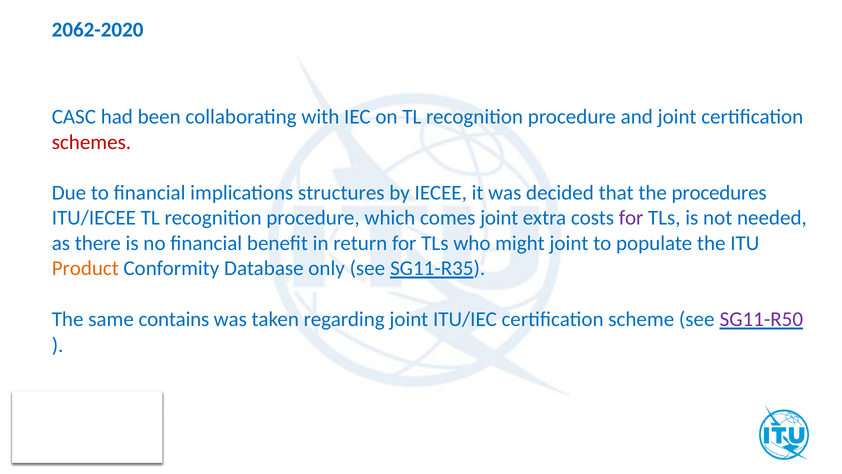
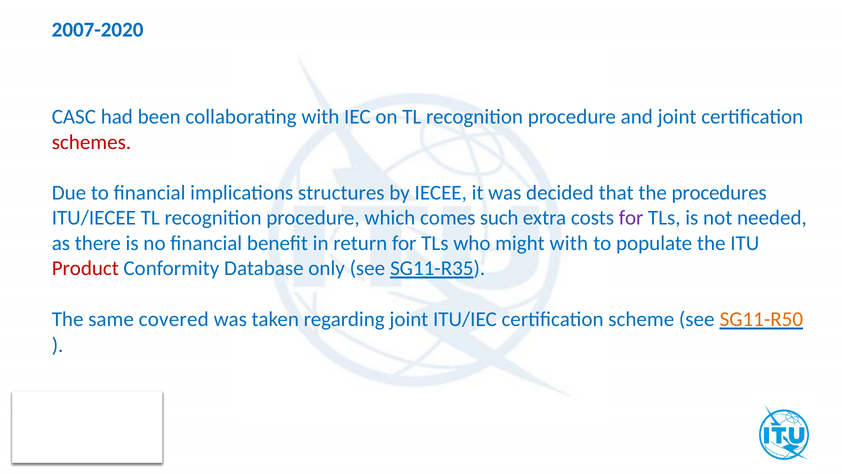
2062-2020: 2062-2020 -> 2007-2020
comes joint: joint -> such
might joint: joint -> with
Product colour: orange -> red
contains: contains -> covered
SG11-R50 colour: purple -> orange
